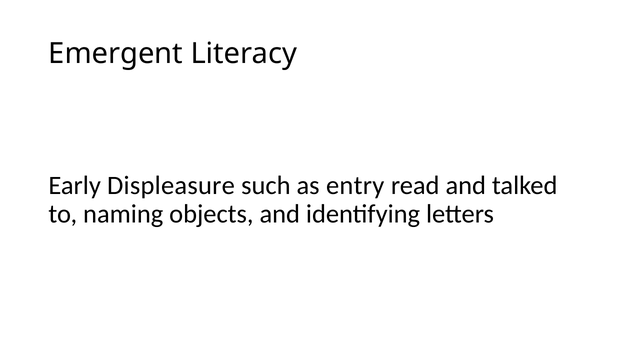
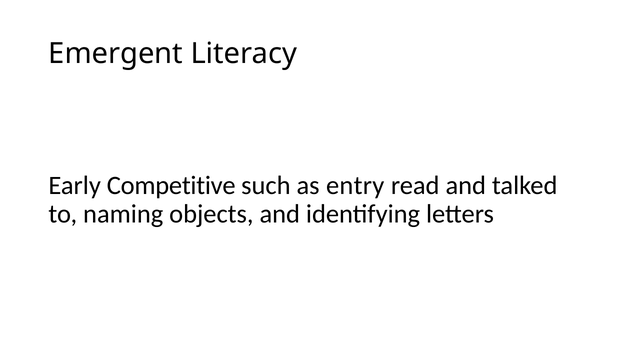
Displeasure: Displeasure -> Competitive
